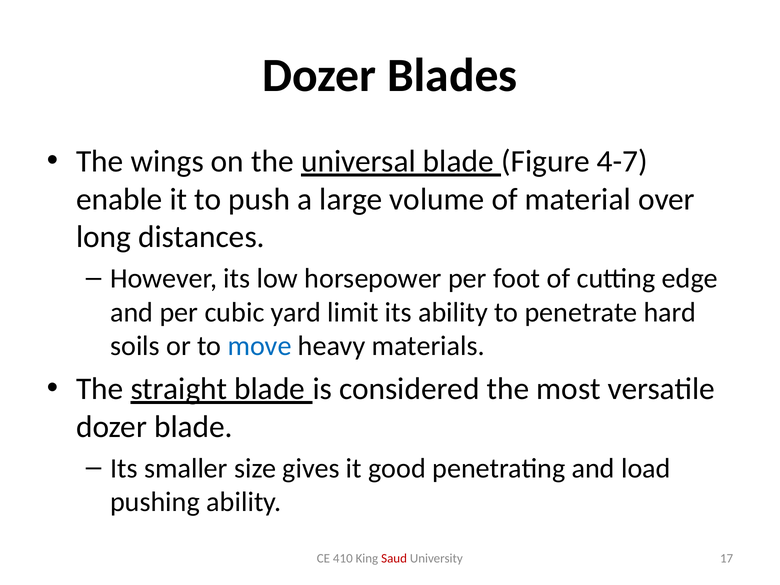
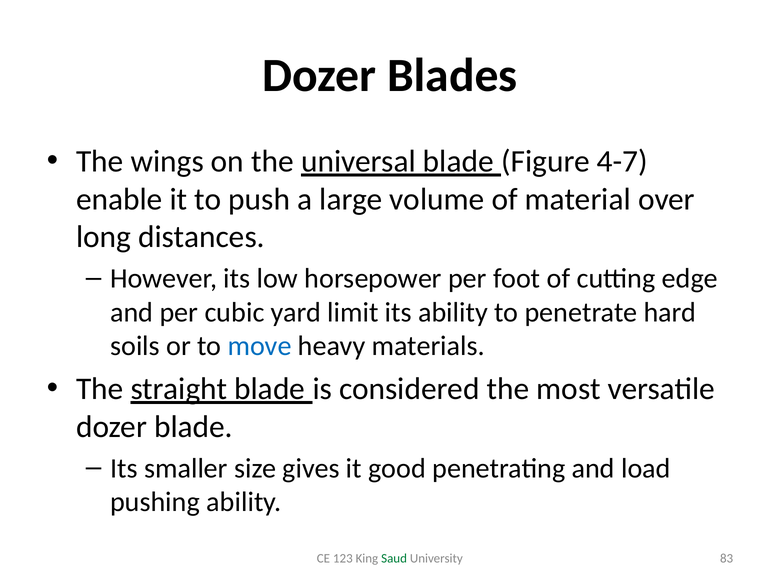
410: 410 -> 123
Saud colour: red -> green
17: 17 -> 83
